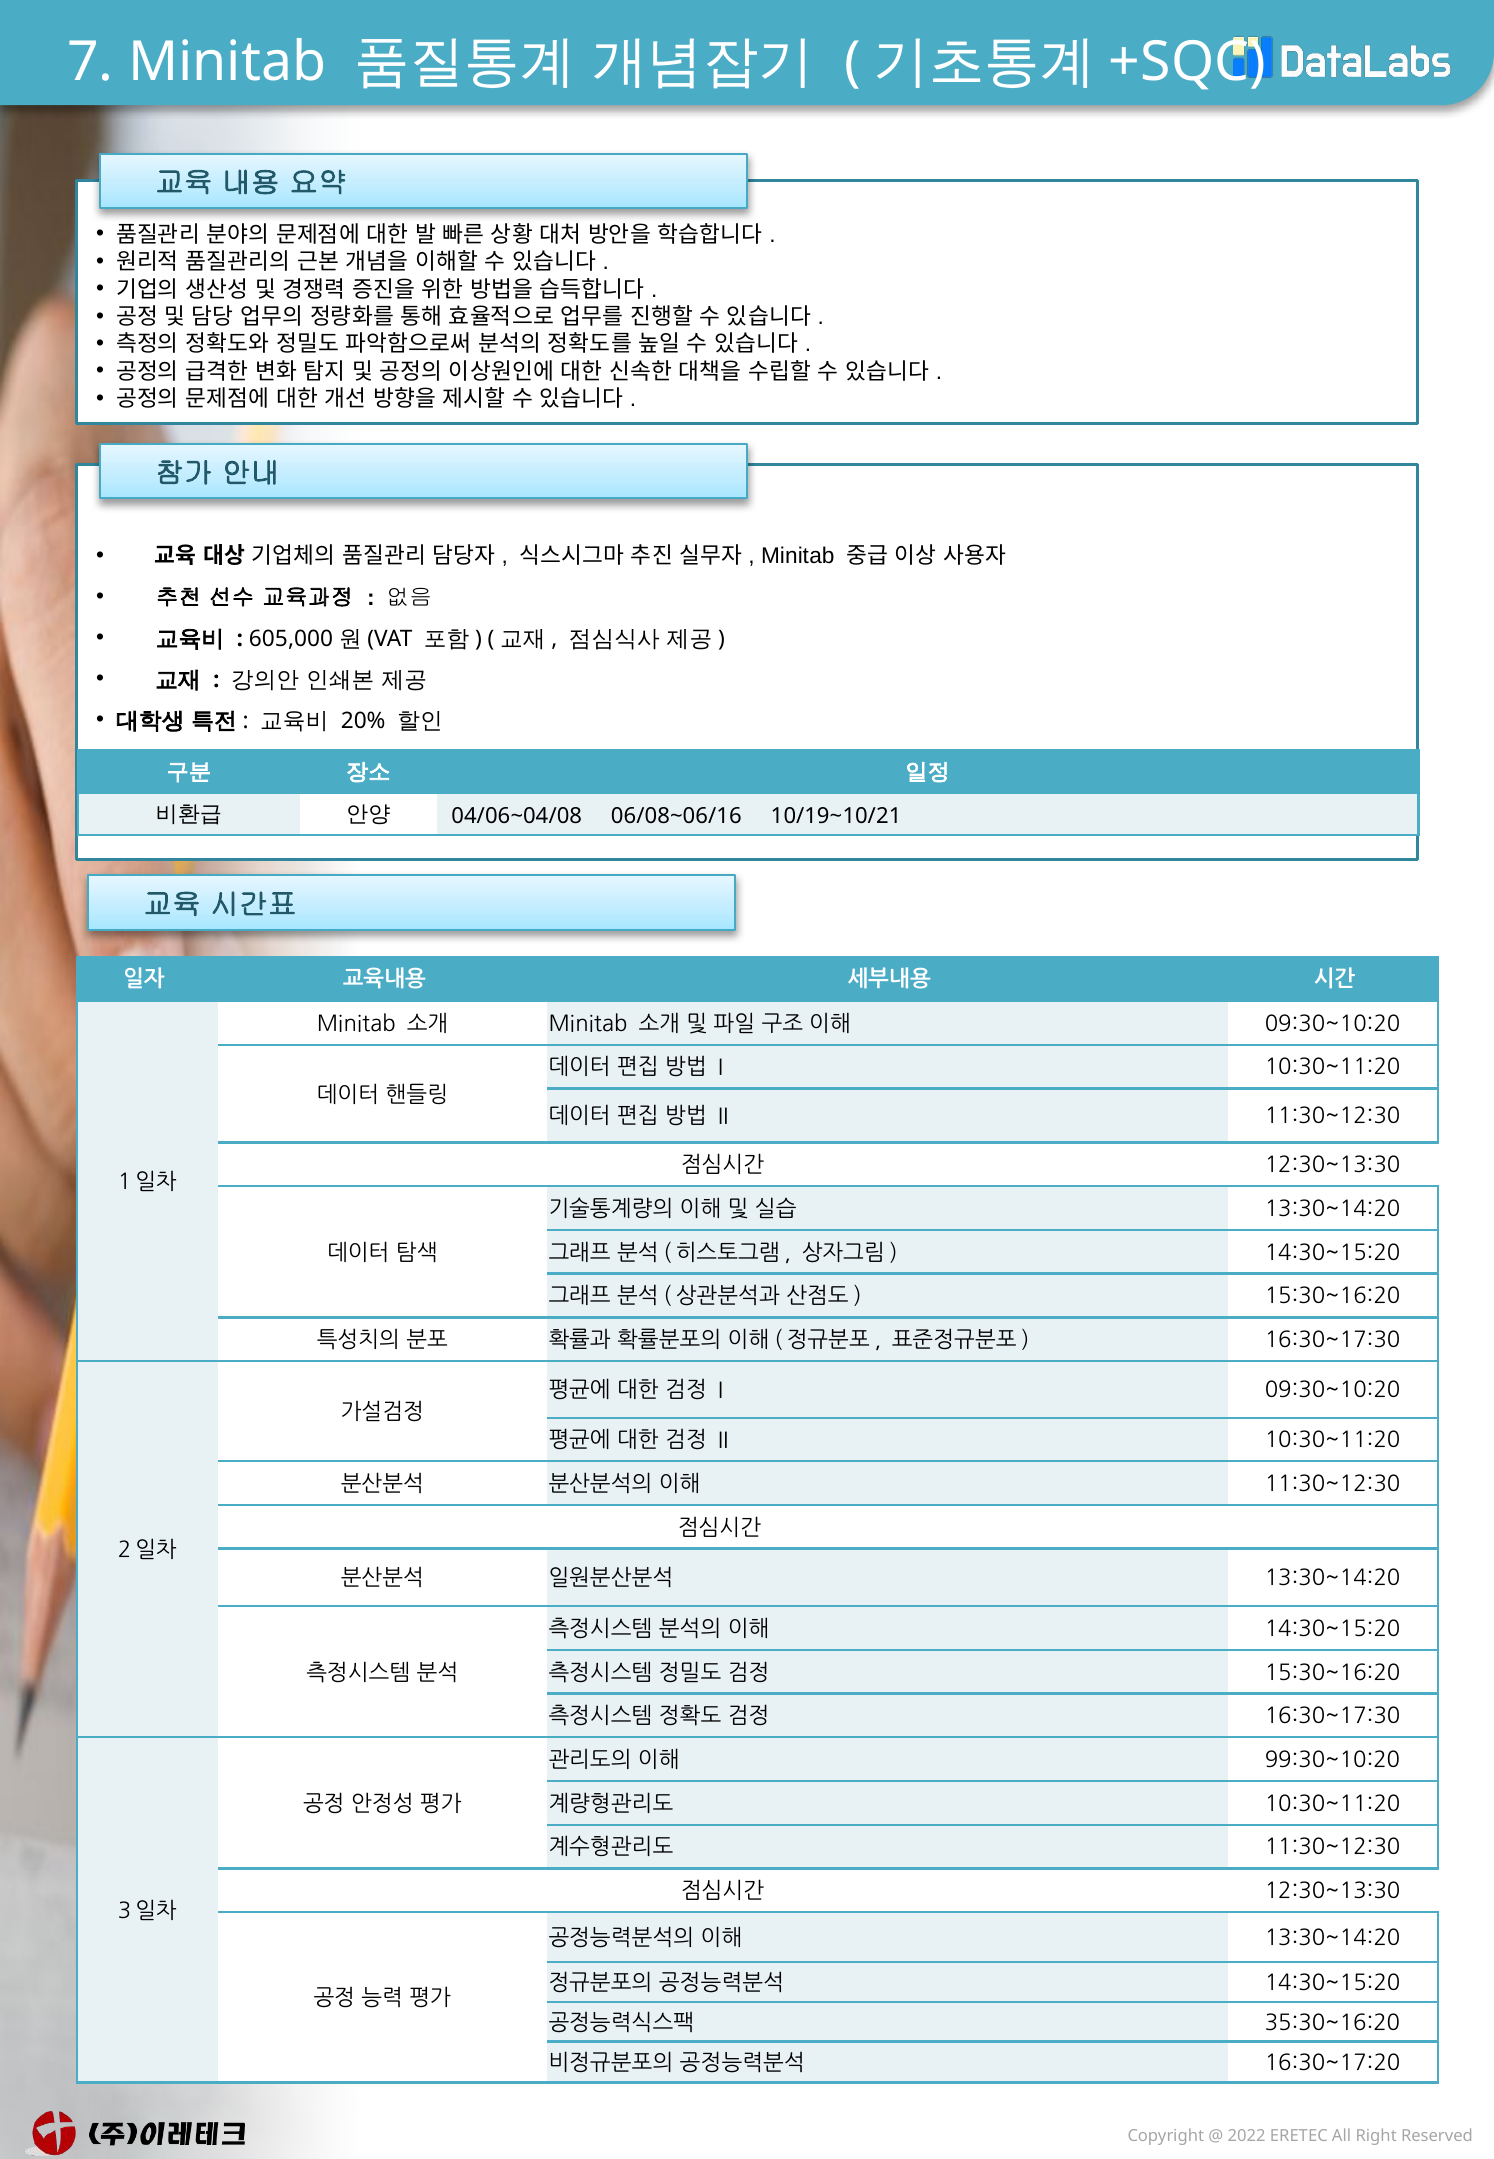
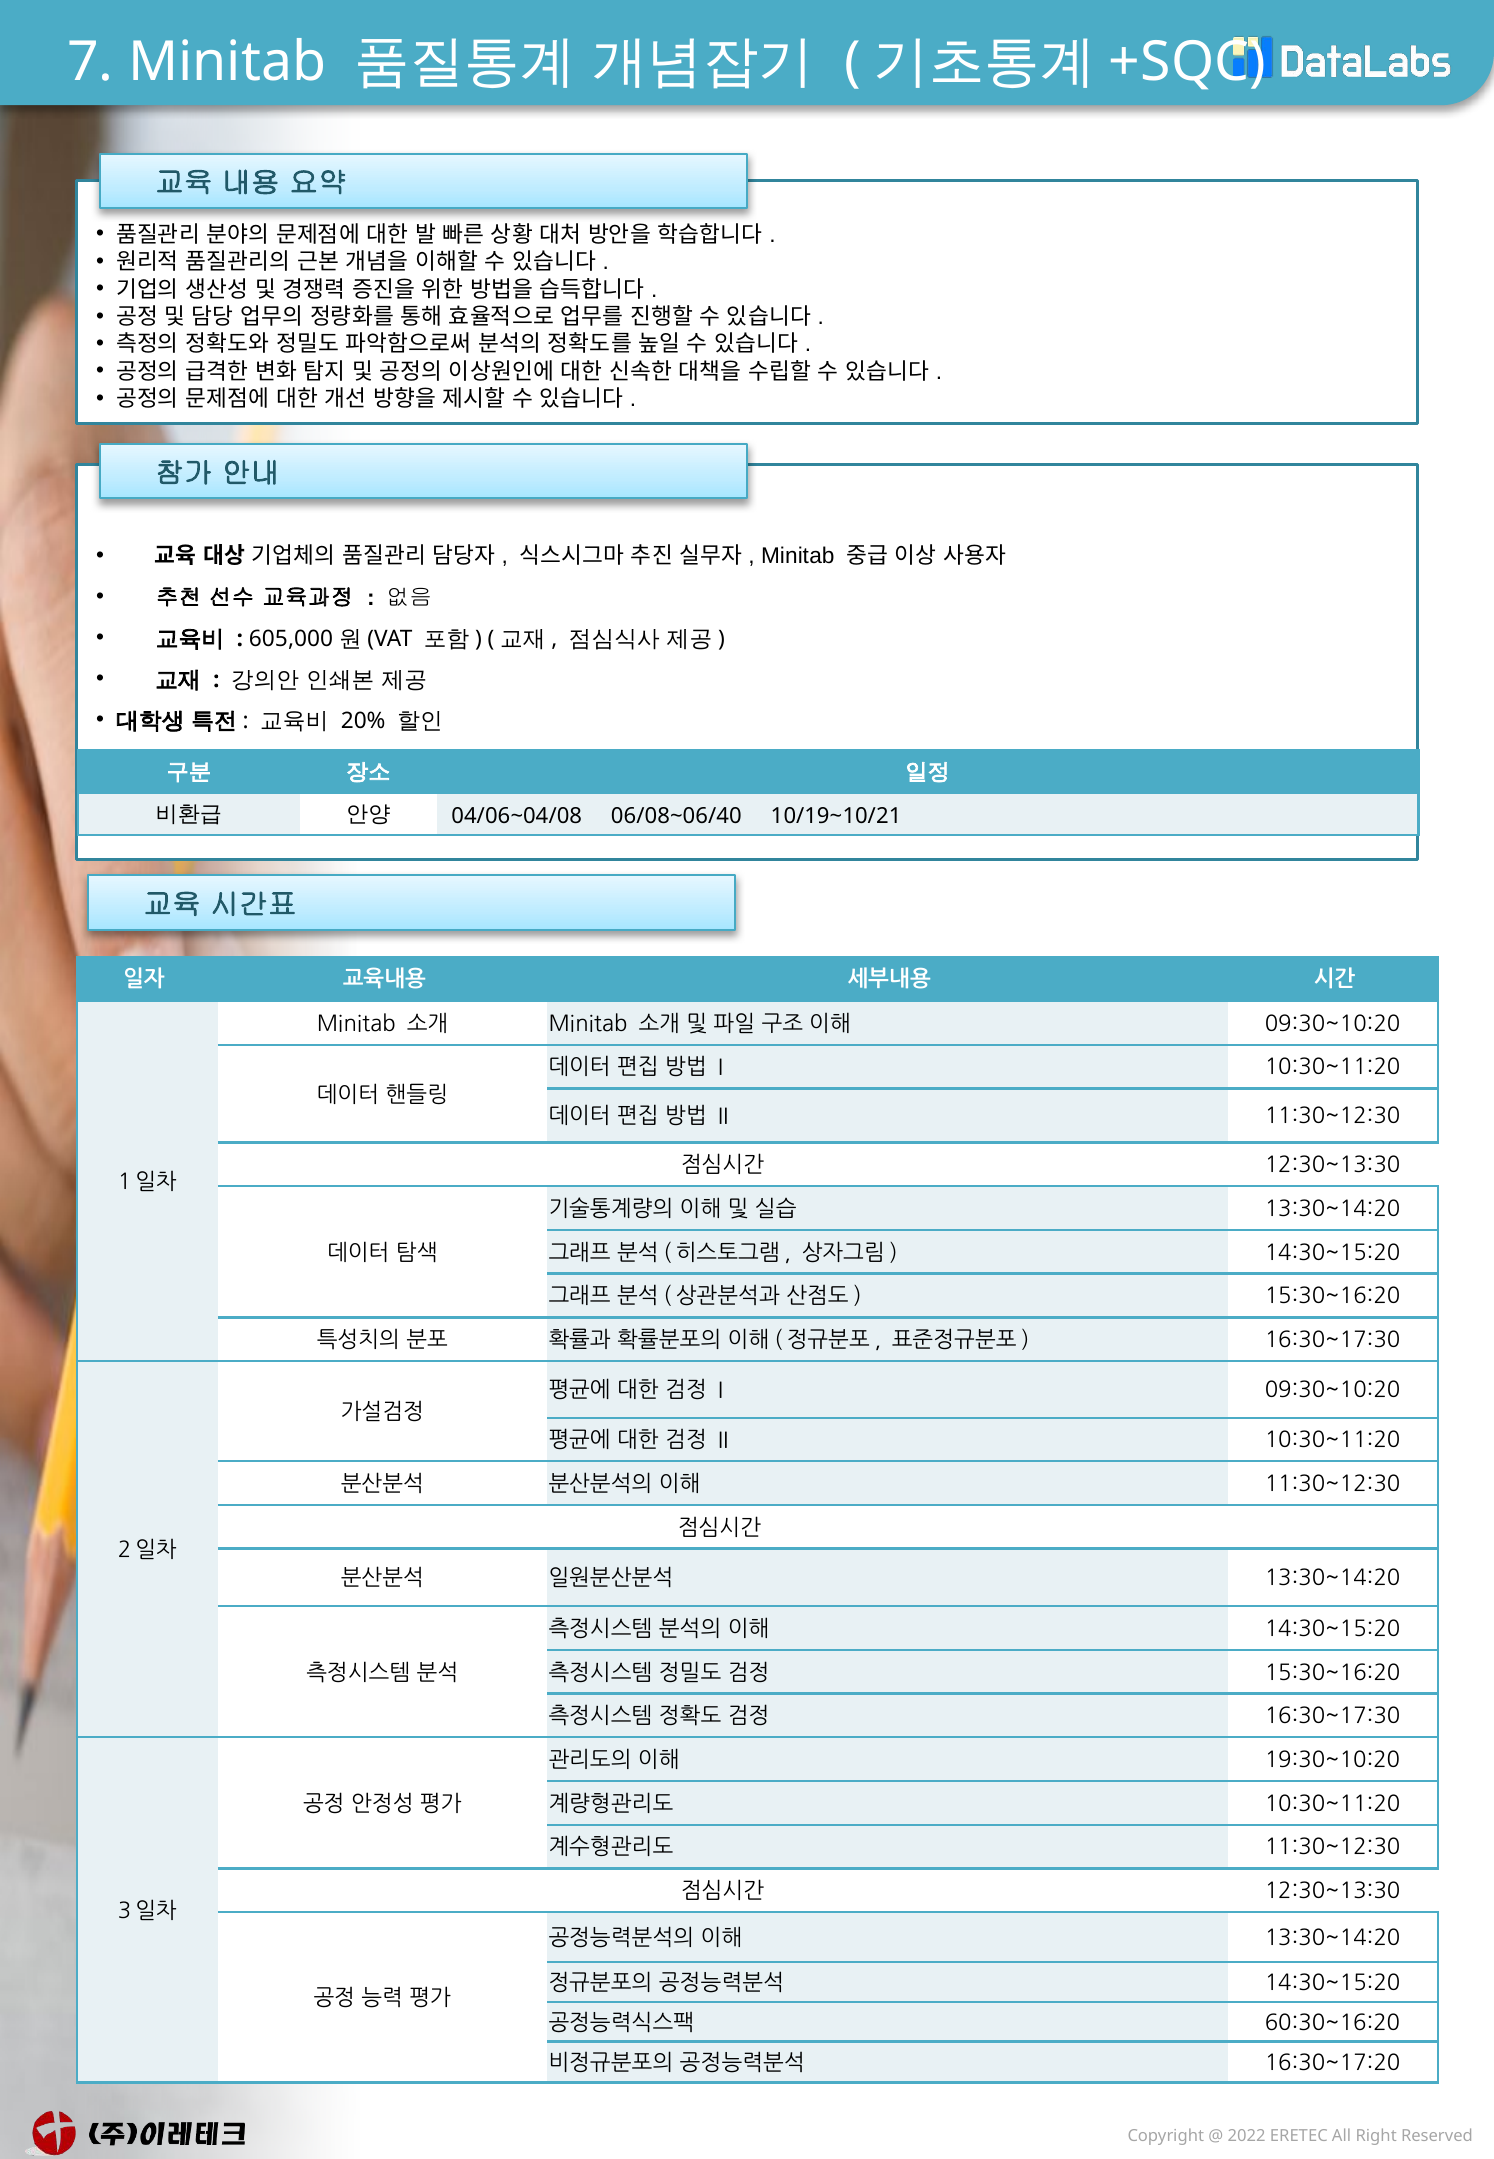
06/08~06/16: 06/08~06/16 -> 06/08~06/40
99:30~10:20: 99:30~10:20 -> 19:30~10:20
35:30~16:20: 35:30~16:20 -> 60:30~16:20
